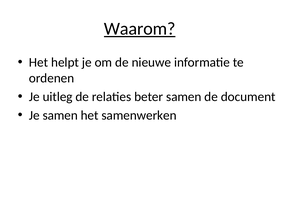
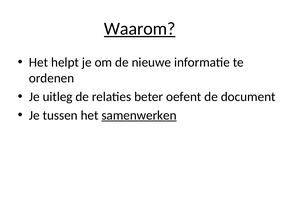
beter samen: samen -> oefent
Je samen: samen -> tussen
samenwerken underline: none -> present
